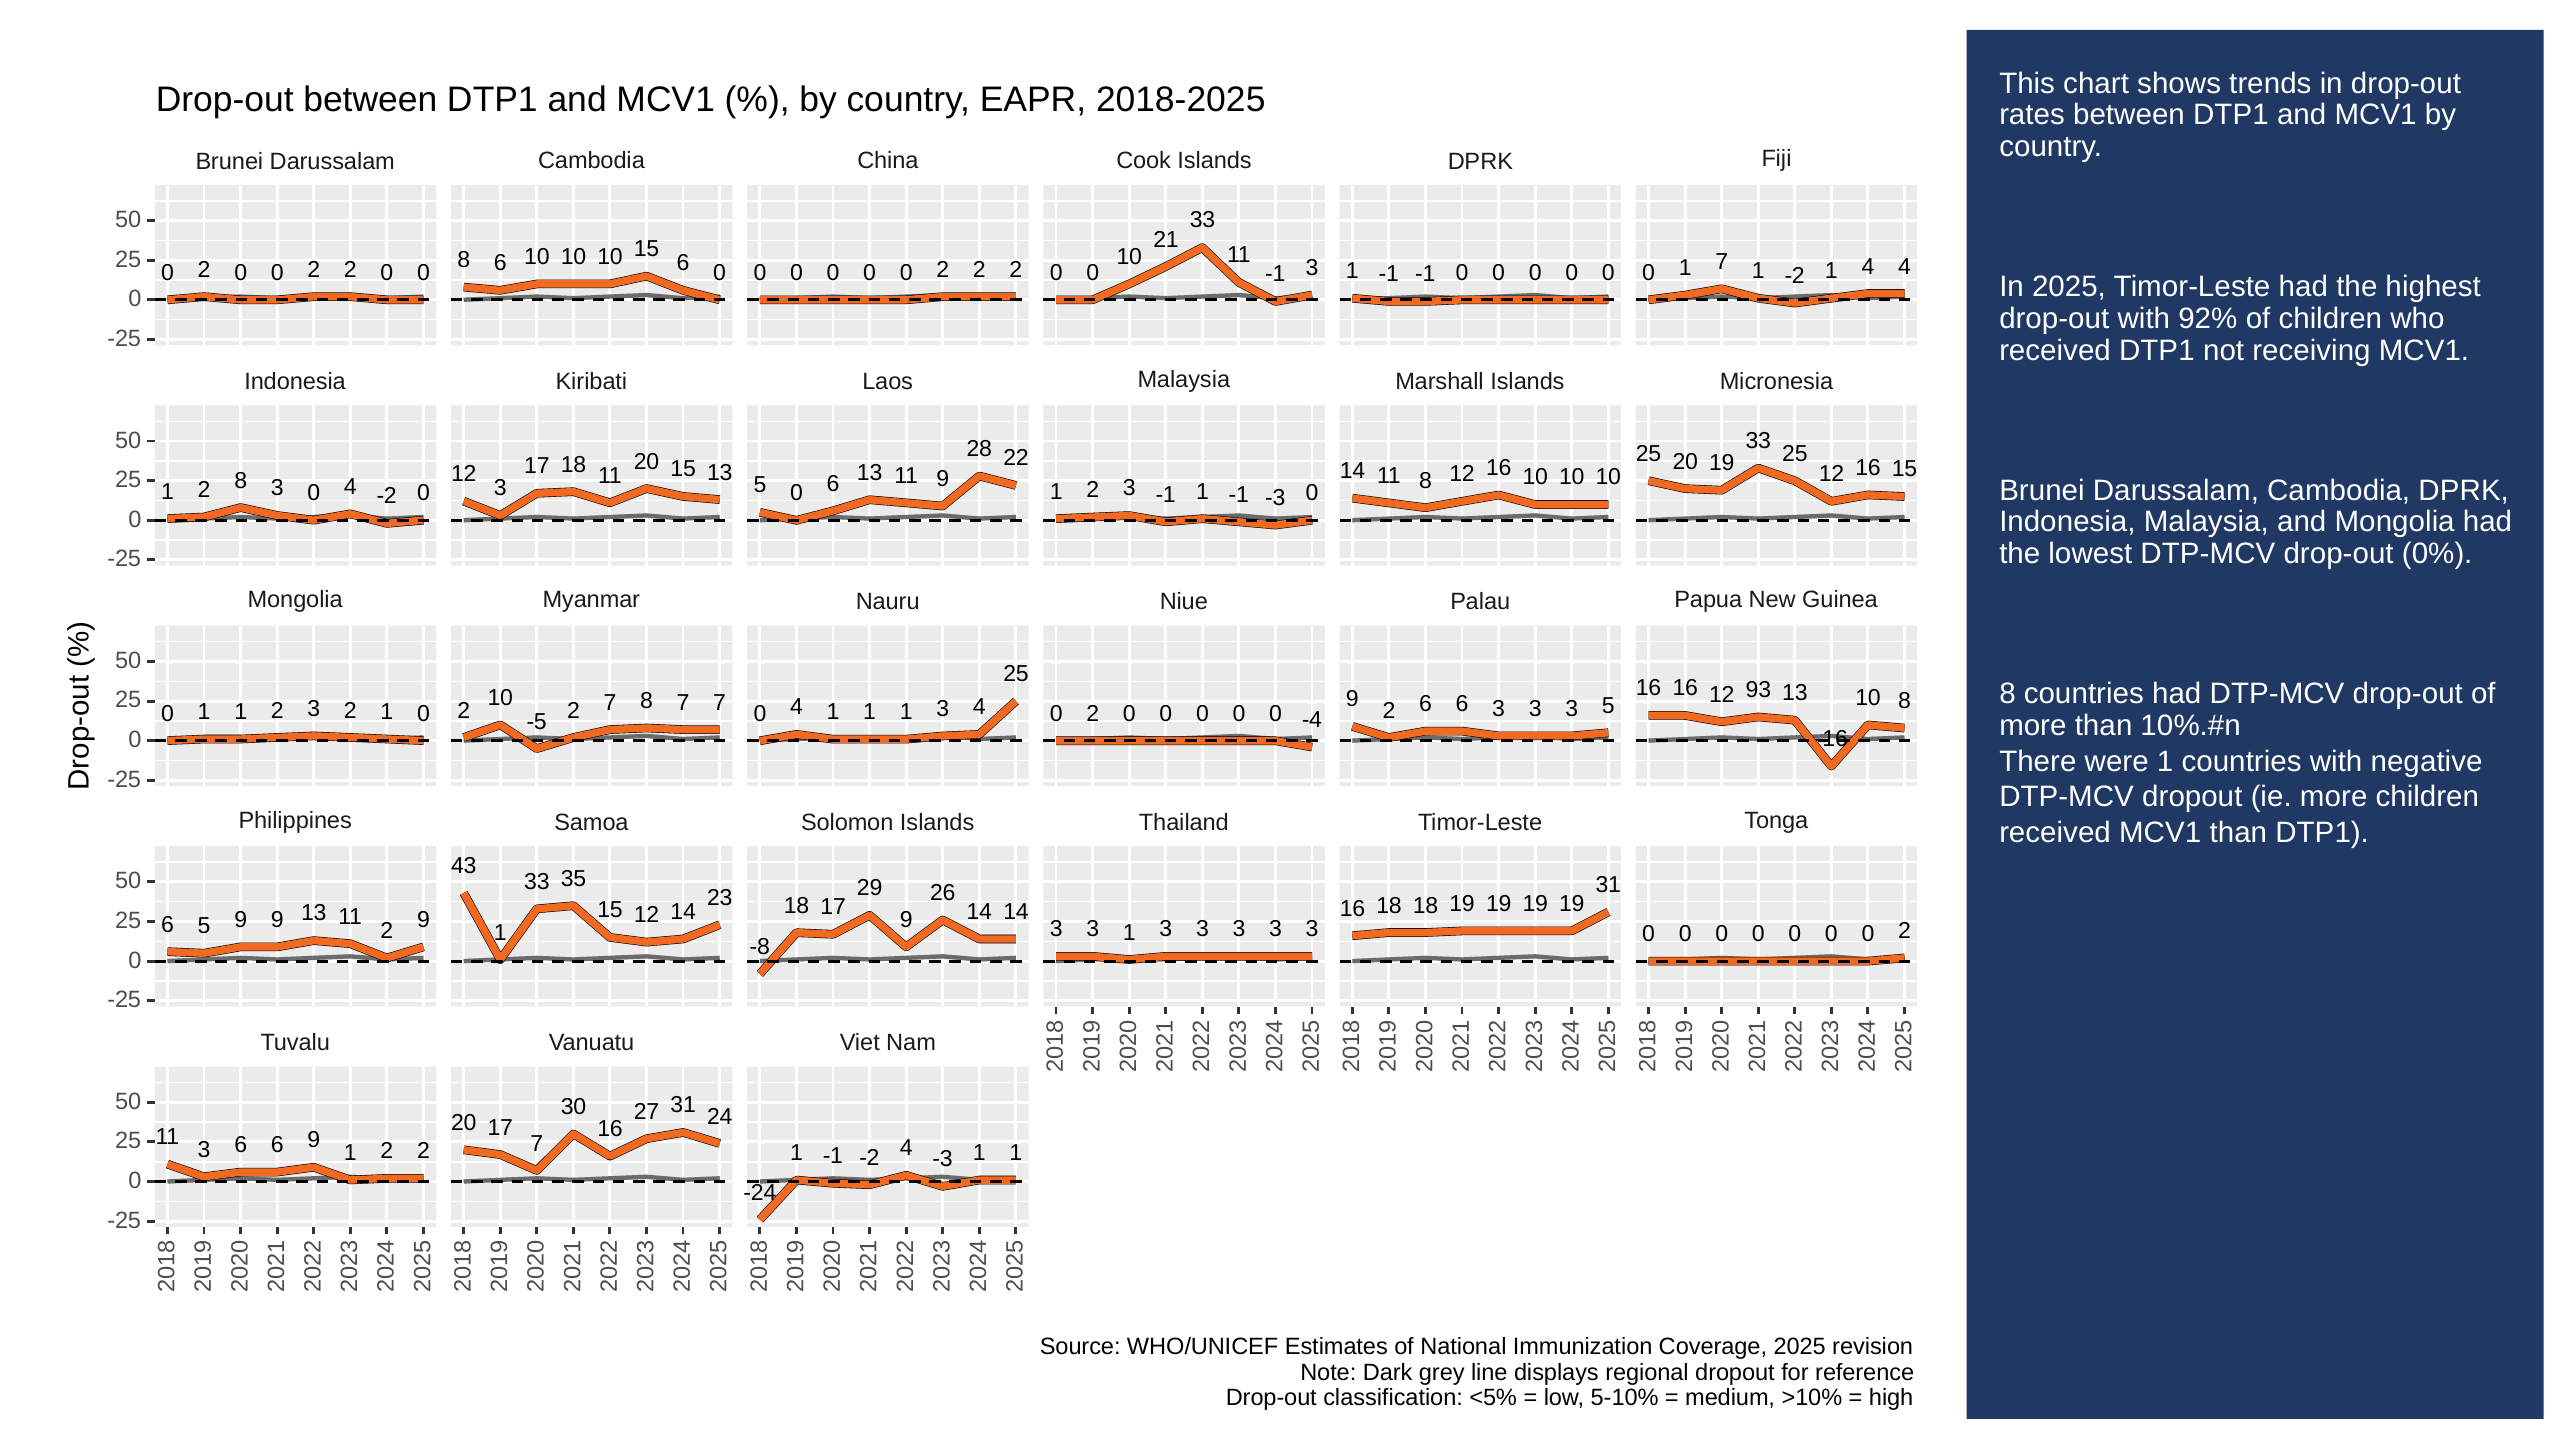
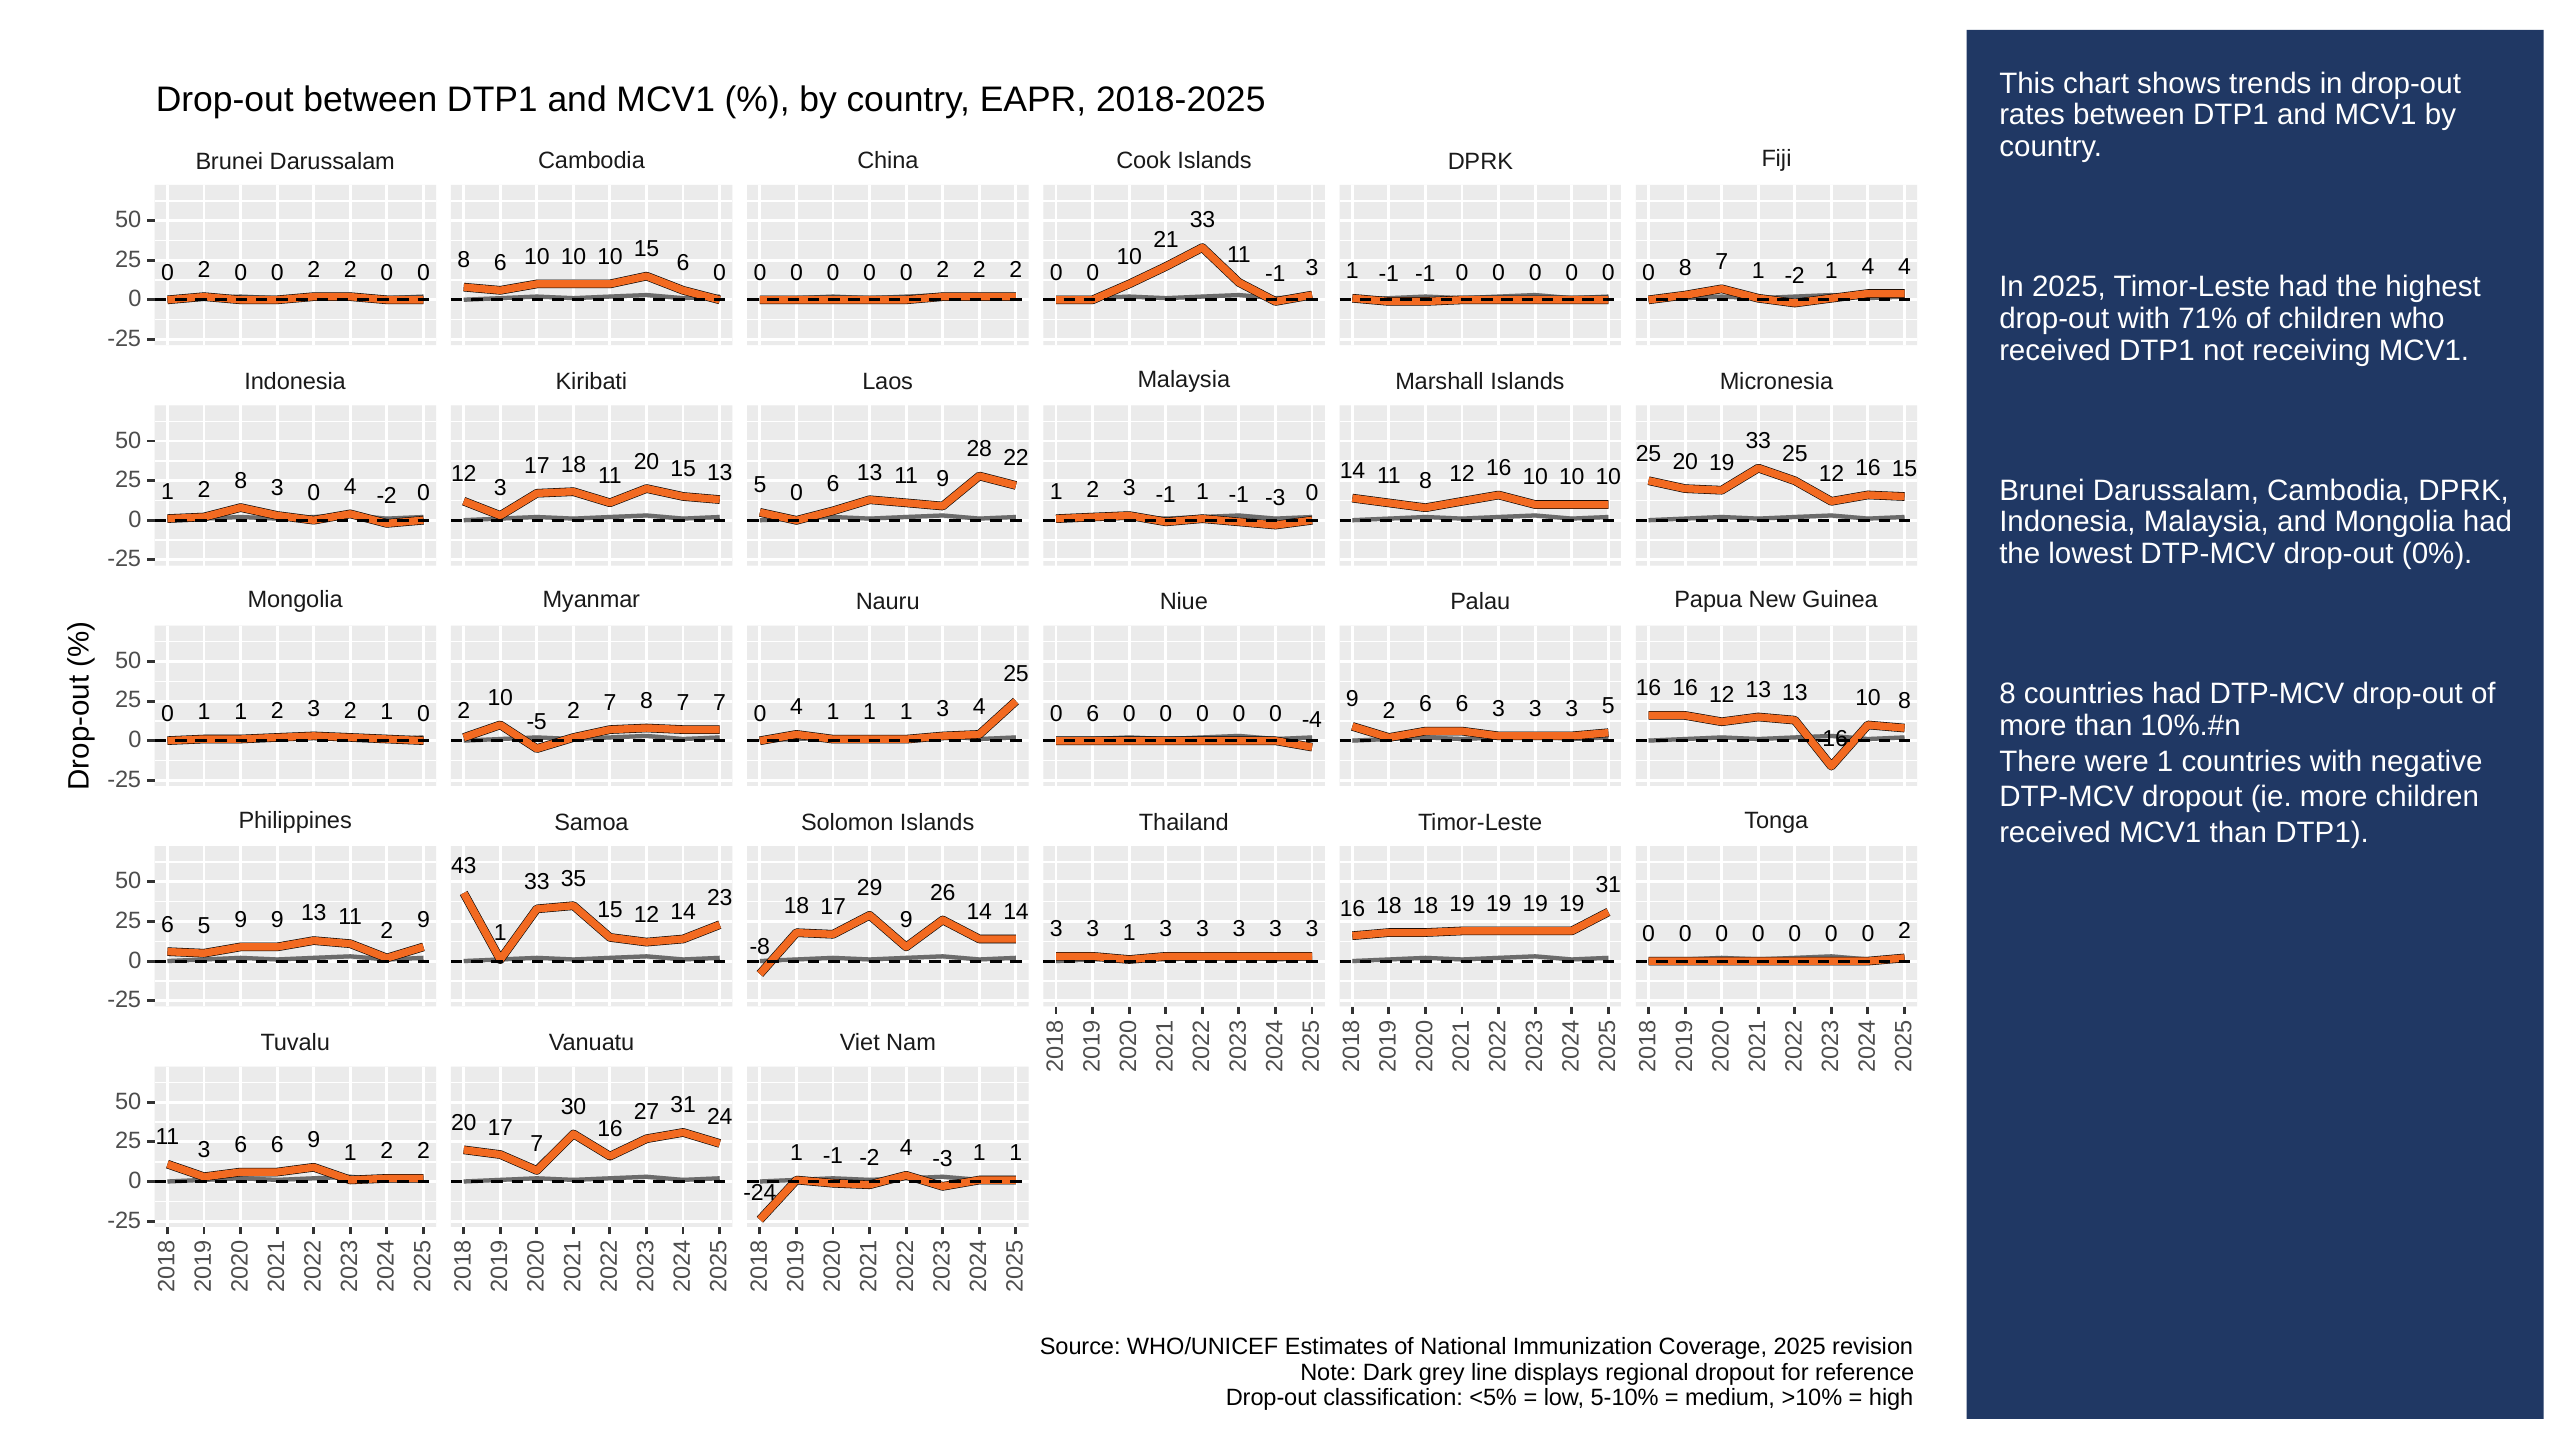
1 at (1685, 268): 1 -> 8
92%: 92% -> 71%
12 93: 93 -> 13
2 at (1093, 714): 2 -> 6
